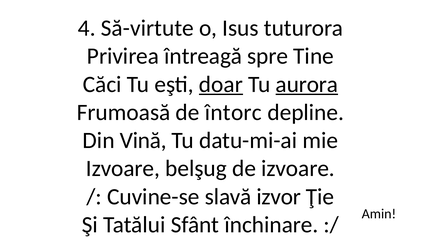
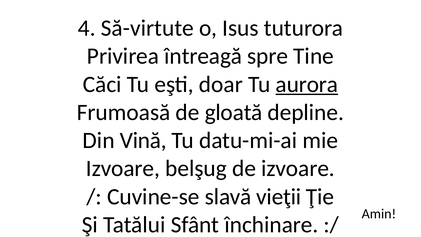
doar underline: present -> none
întorc: întorc -> gloată
izvor: izvor -> vieţii
